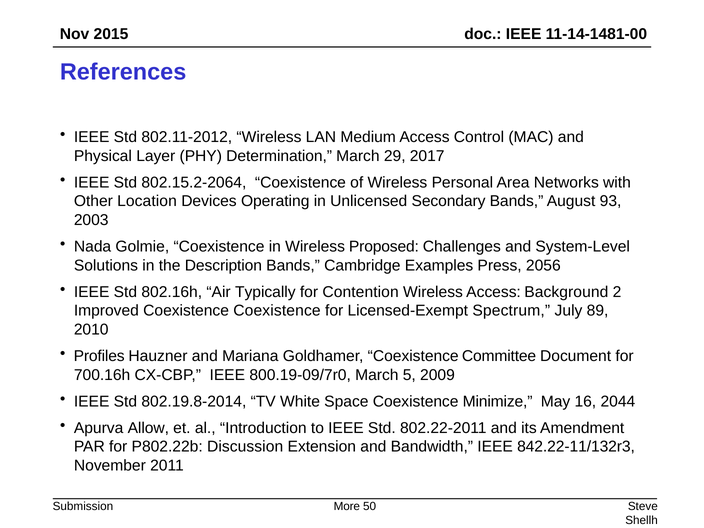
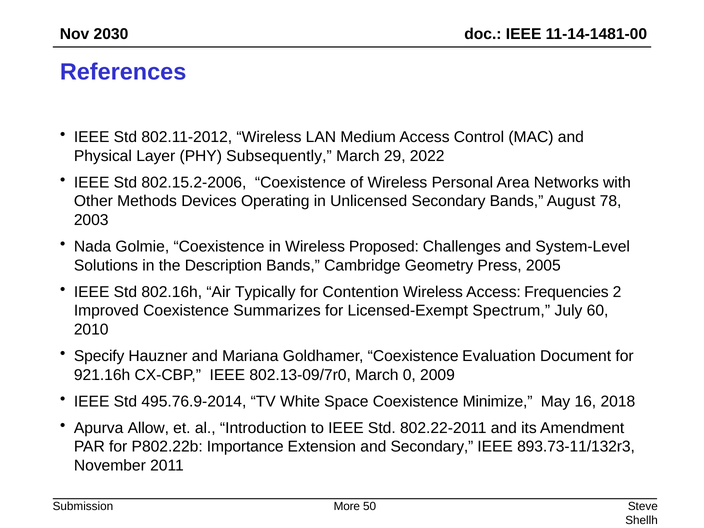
2015: 2015 -> 2030
Determination: Determination -> Subsequently
2017: 2017 -> 2022
802.15.2-2064: 802.15.2-2064 -> 802.15.2-2006
Location: Location -> Methods
93: 93 -> 78
Examples: Examples -> Geometry
2056: 2056 -> 2005
Background: Background -> Frequencies
Coexistence Coexistence: Coexistence -> Summarizes
89: 89 -> 60
Profiles: Profiles -> Specify
Committee: Committee -> Evaluation
700.16h: 700.16h -> 921.16h
800.19-09/7r0: 800.19-09/7r0 -> 802.13-09/7r0
5: 5 -> 0
802.19.8-2014: 802.19.8-2014 -> 495.76.9-2014
2044: 2044 -> 2018
Discussion: Discussion -> Importance
and Bandwidth: Bandwidth -> Secondary
842.22-11/132r3: 842.22-11/132r3 -> 893.73-11/132r3
